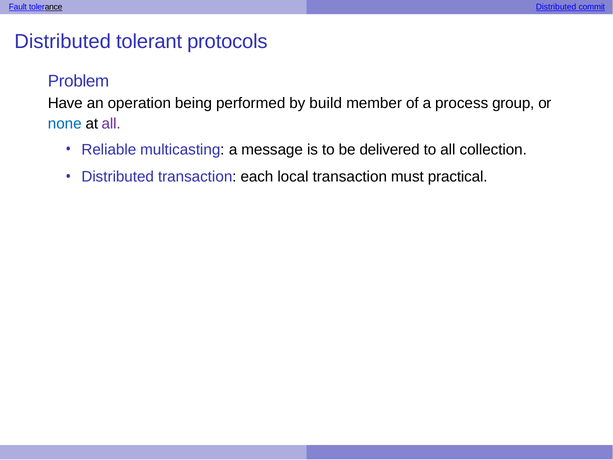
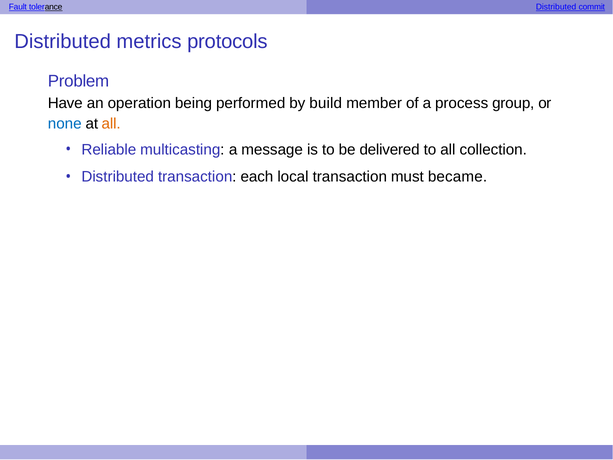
tolerant: tolerant -> metrics
all at (111, 124) colour: purple -> orange
practical: practical -> became
